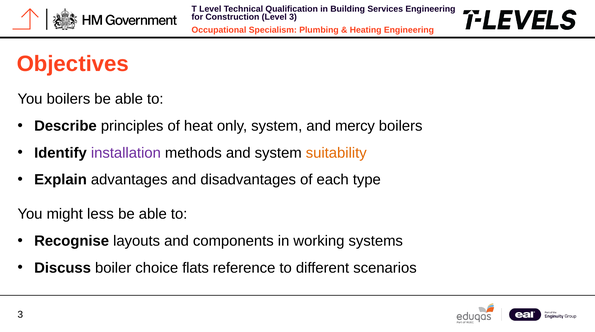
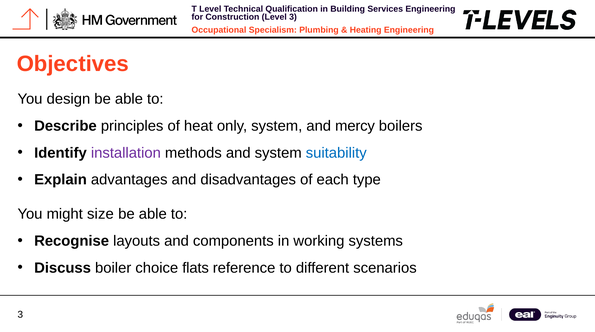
You boilers: boilers -> design
suitability colour: orange -> blue
less: less -> size
